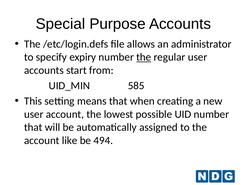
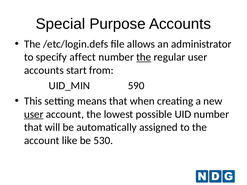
expiry: expiry -> affect
585: 585 -> 590
user at (34, 114) underline: none -> present
494: 494 -> 530
